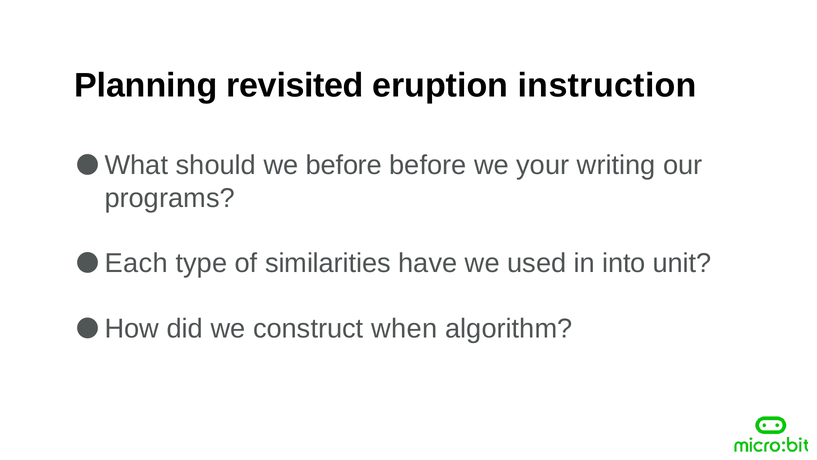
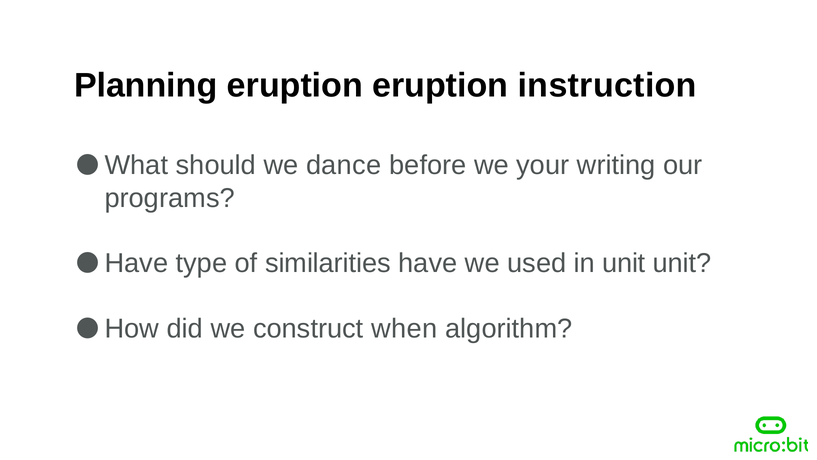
Planning revisited: revisited -> eruption
we before: before -> dance
Each at (136, 263): Each -> Have
in into: into -> unit
